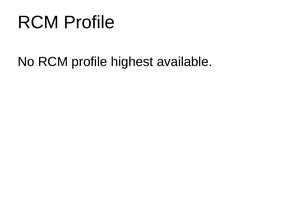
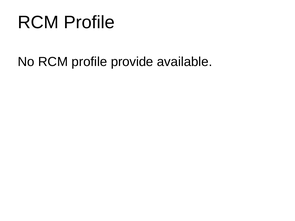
highest: highest -> provide
